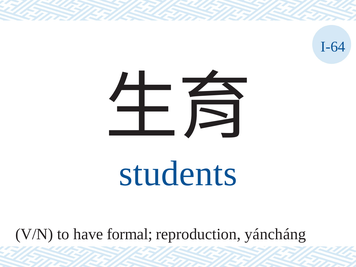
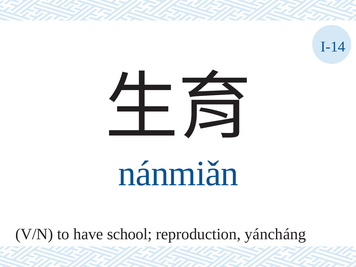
I-64: I-64 -> I-14
students: students -> nánmiǎn
formal: formal -> school
